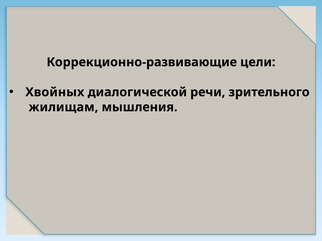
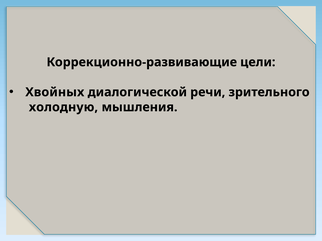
жилищам: жилищам -> холодную
